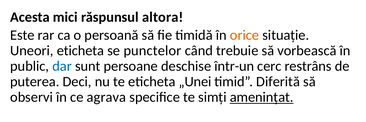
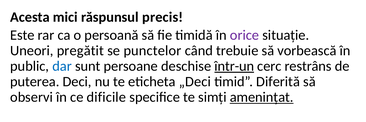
altora: altora -> precis
orice colour: orange -> purple
Uneori eticheta: eticheta -> pregătit
într-un underline: none -> present
„Unei: „Unei -> „Deci
agrava: agrava -> dificile
